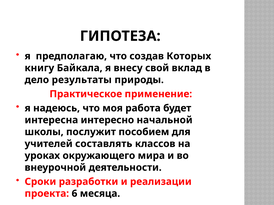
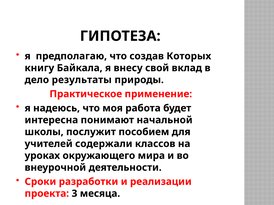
интересно: интересно -> понимают
составлять: составлять -> содержали
6: 6 -> 3
